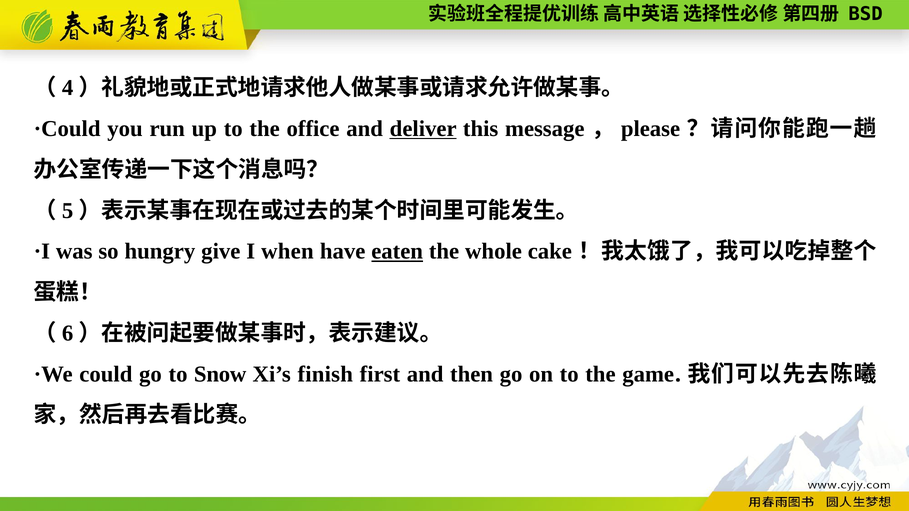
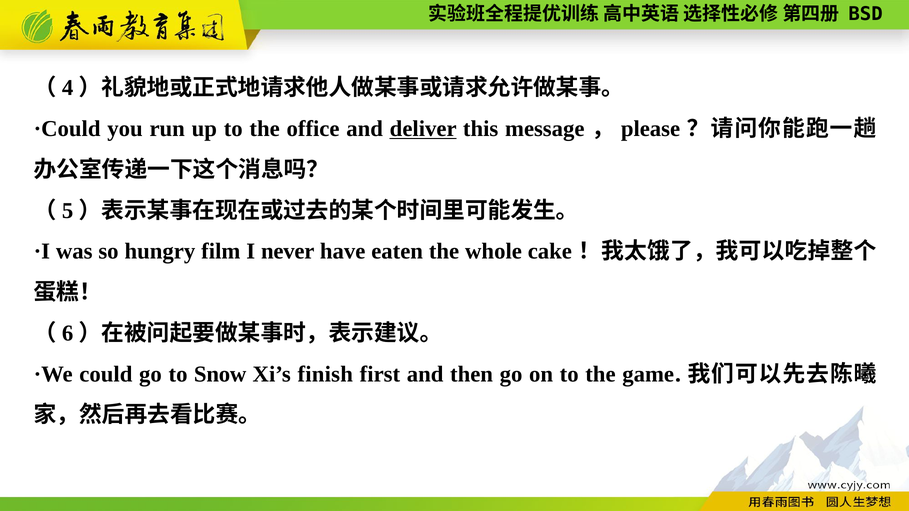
give: give -> film
when: when -> never
eaten underline: present -> none
